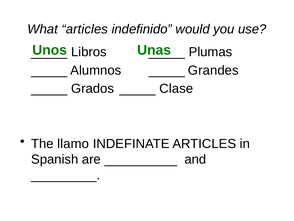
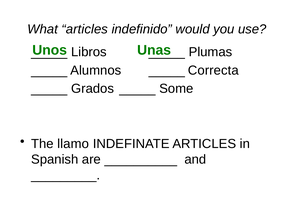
Grandes: Grandes -> Correcta
Clase: Clase -> Some
